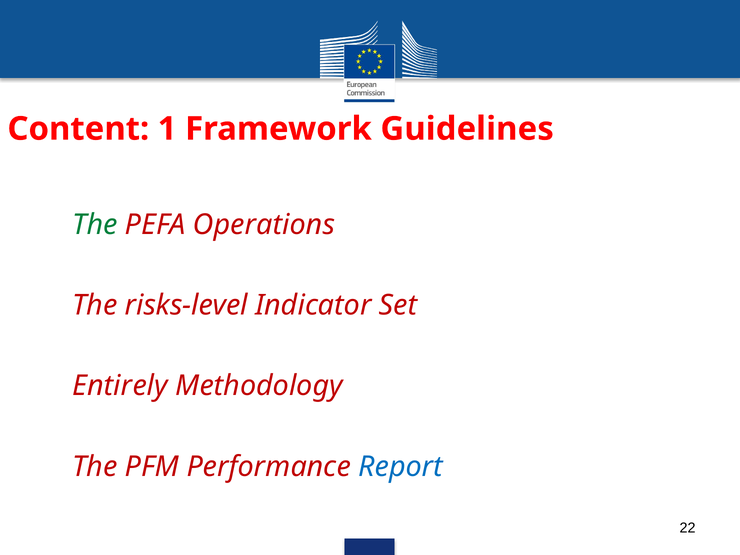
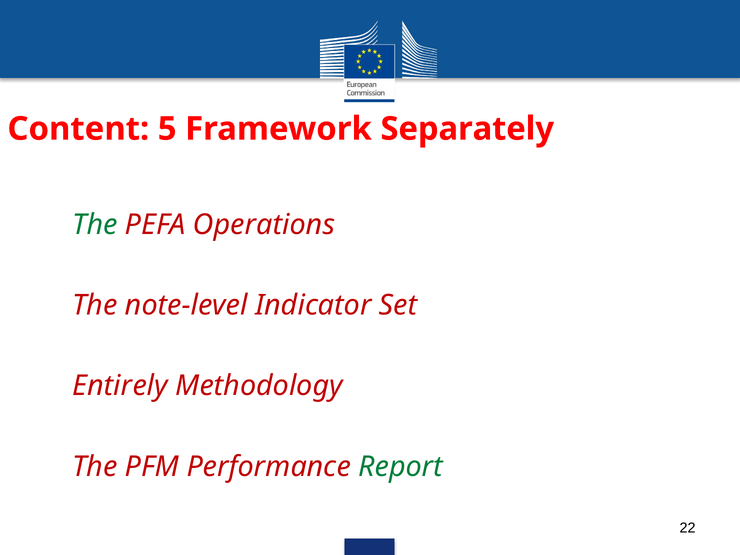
1: 1 -> 5
Guidelines: Guidelines -> Separately
risks-level: risks-level -> note-level
Report colour: blue -> green
